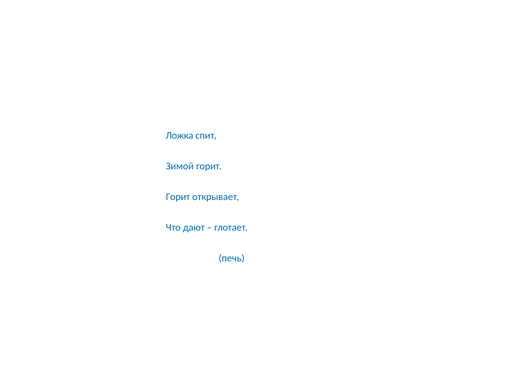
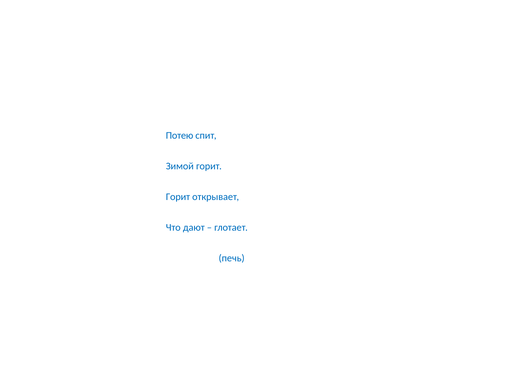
Ложка: Ложка -> Потею
